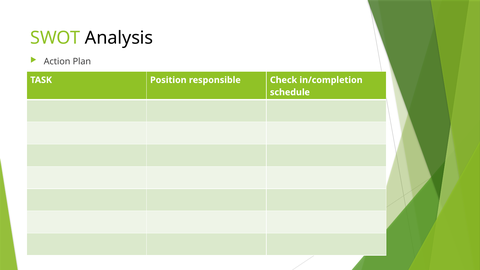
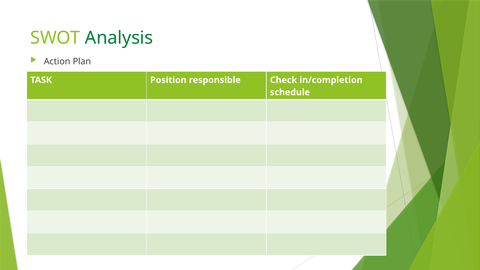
Analysis colour: black -> green
